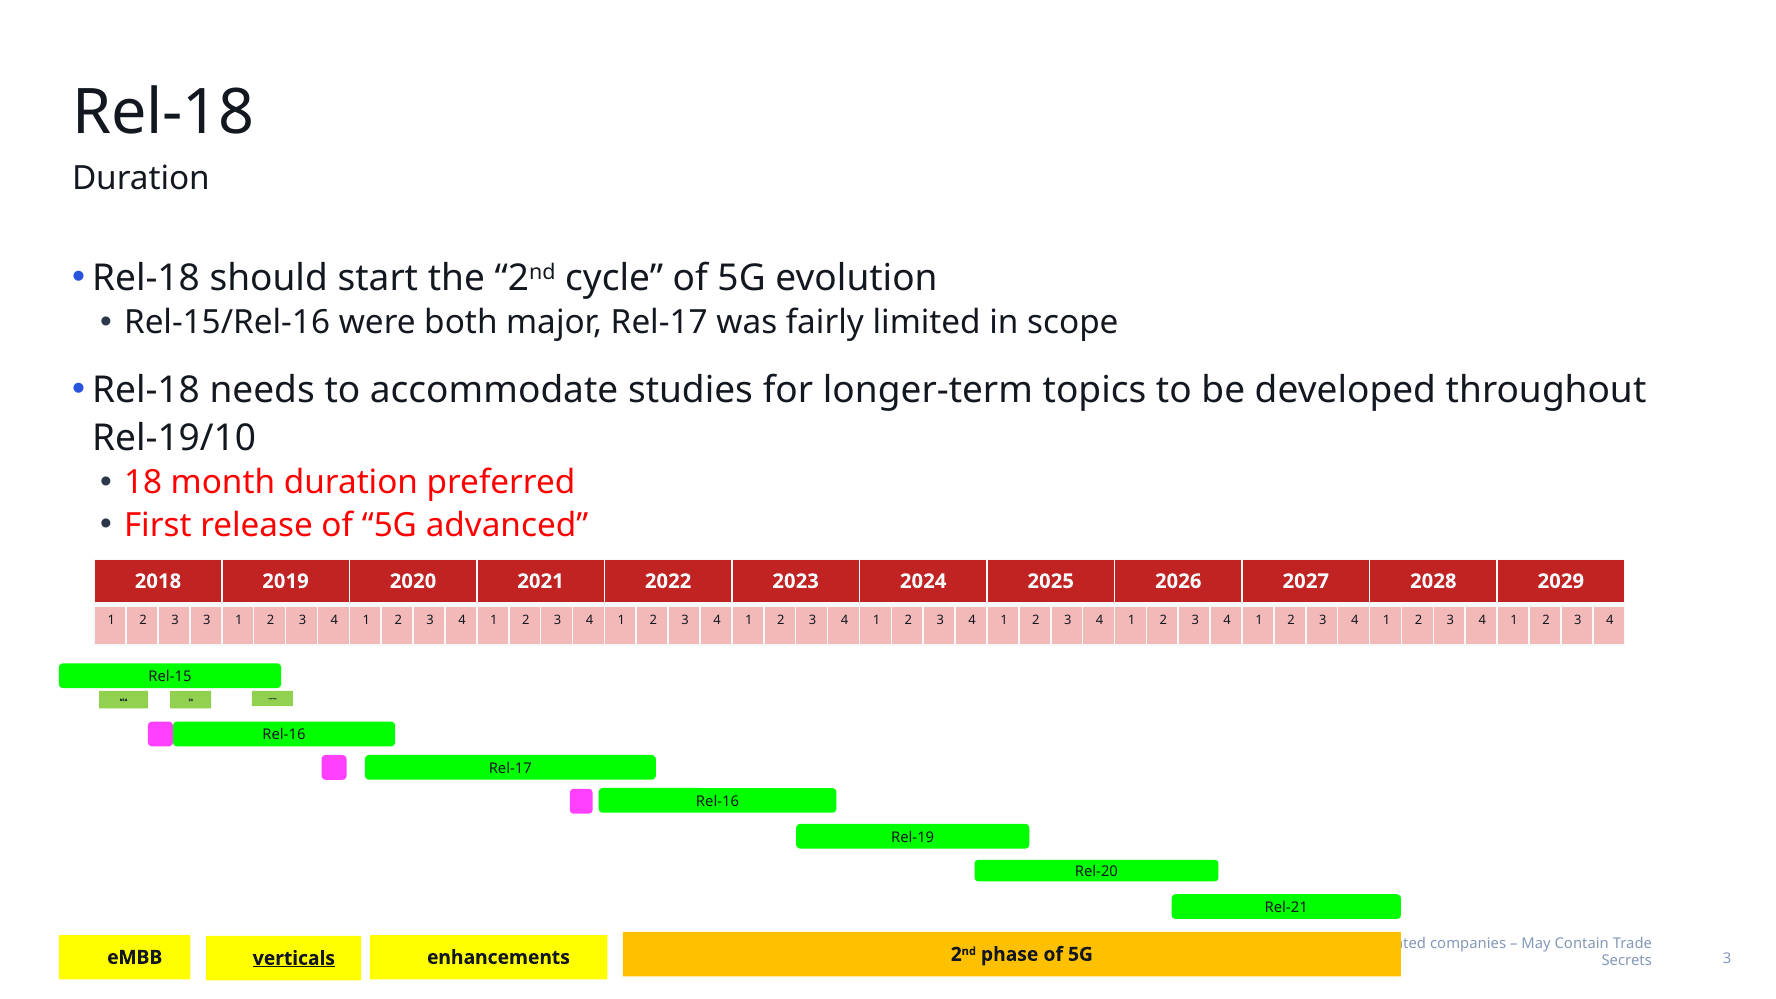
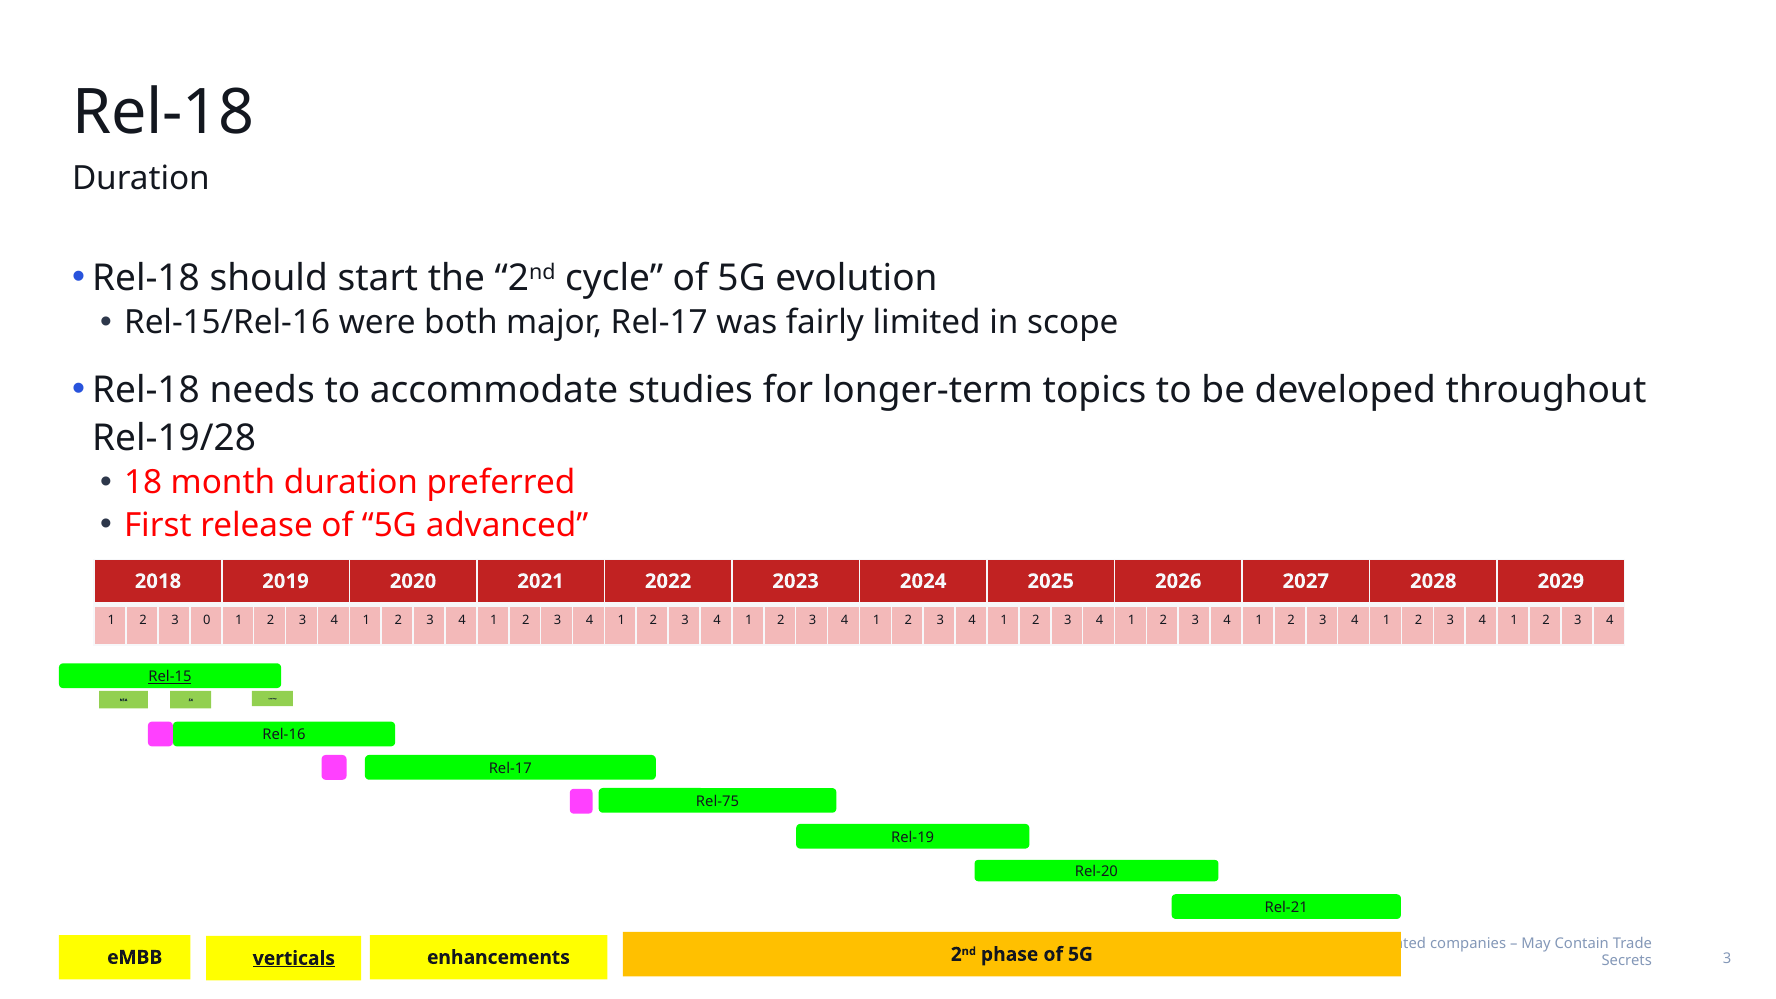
Rel-19/10: Rel-19/10 -> Rel-19/28
3 3: 3 -> 0
Rel-15 underline: none -> present
Rel-16 at (718, 801): Rel-16 -> Rel-75
